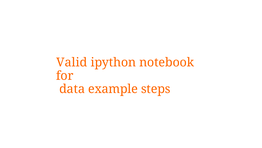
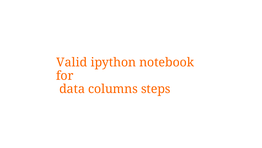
example: example -> columns
